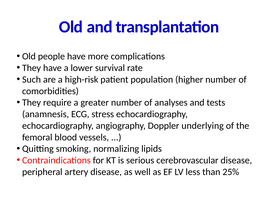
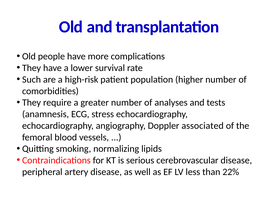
underlying: underlying -> associated
25%: 25% -> 22%
